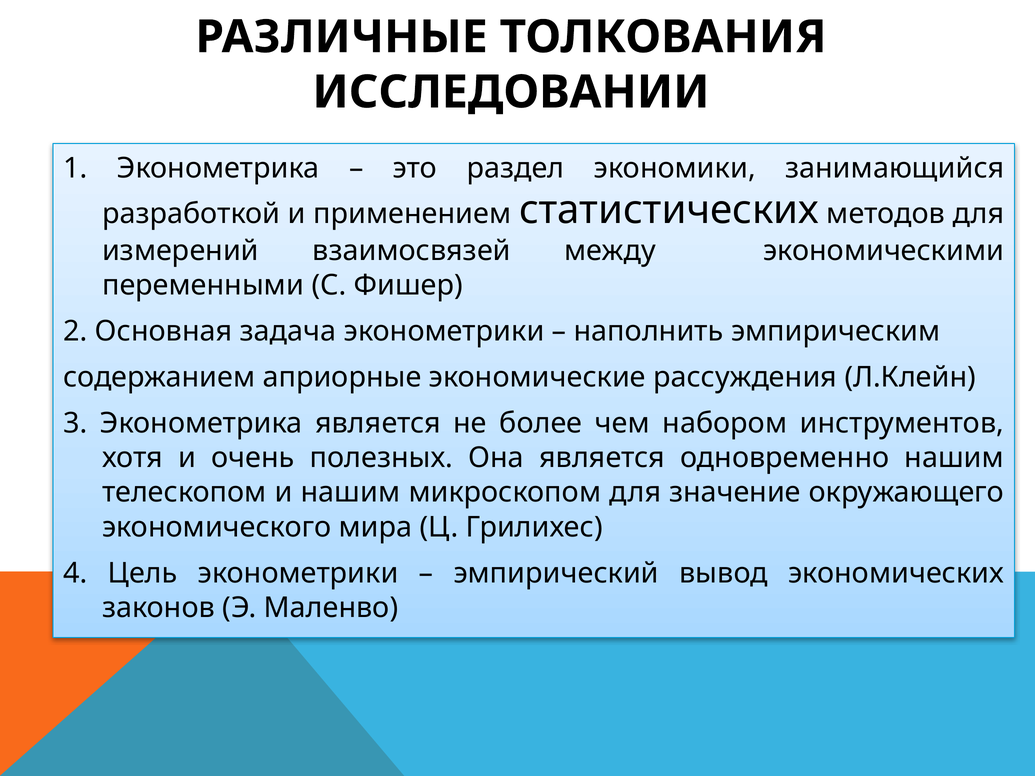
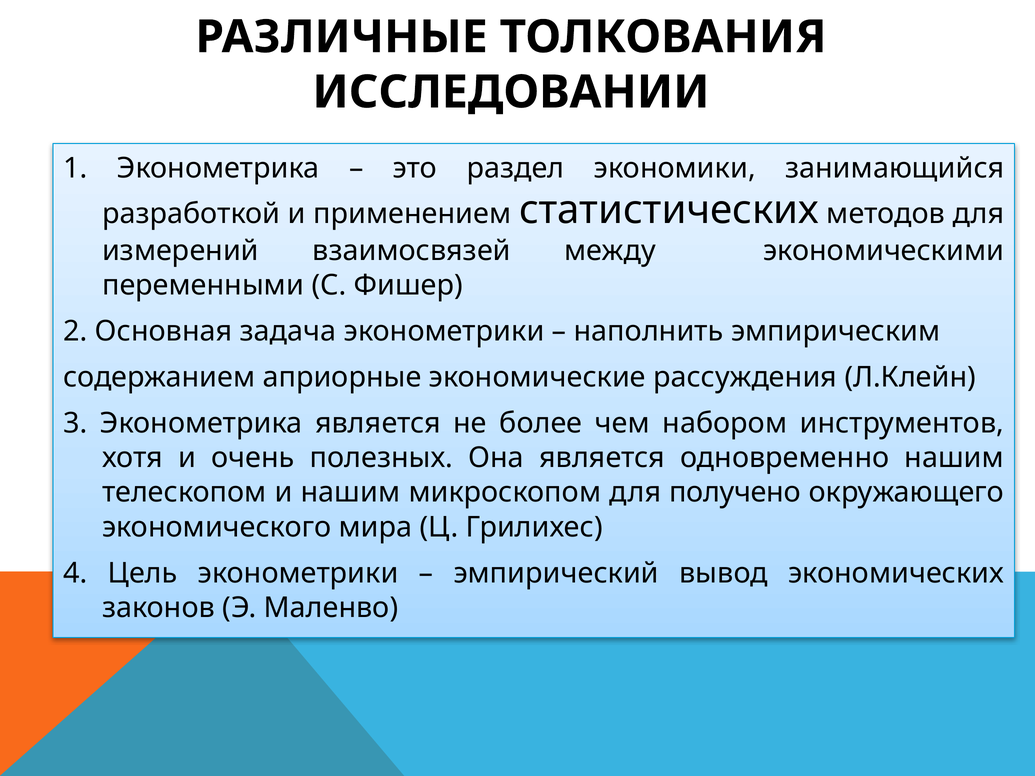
значение: значение -> получено
